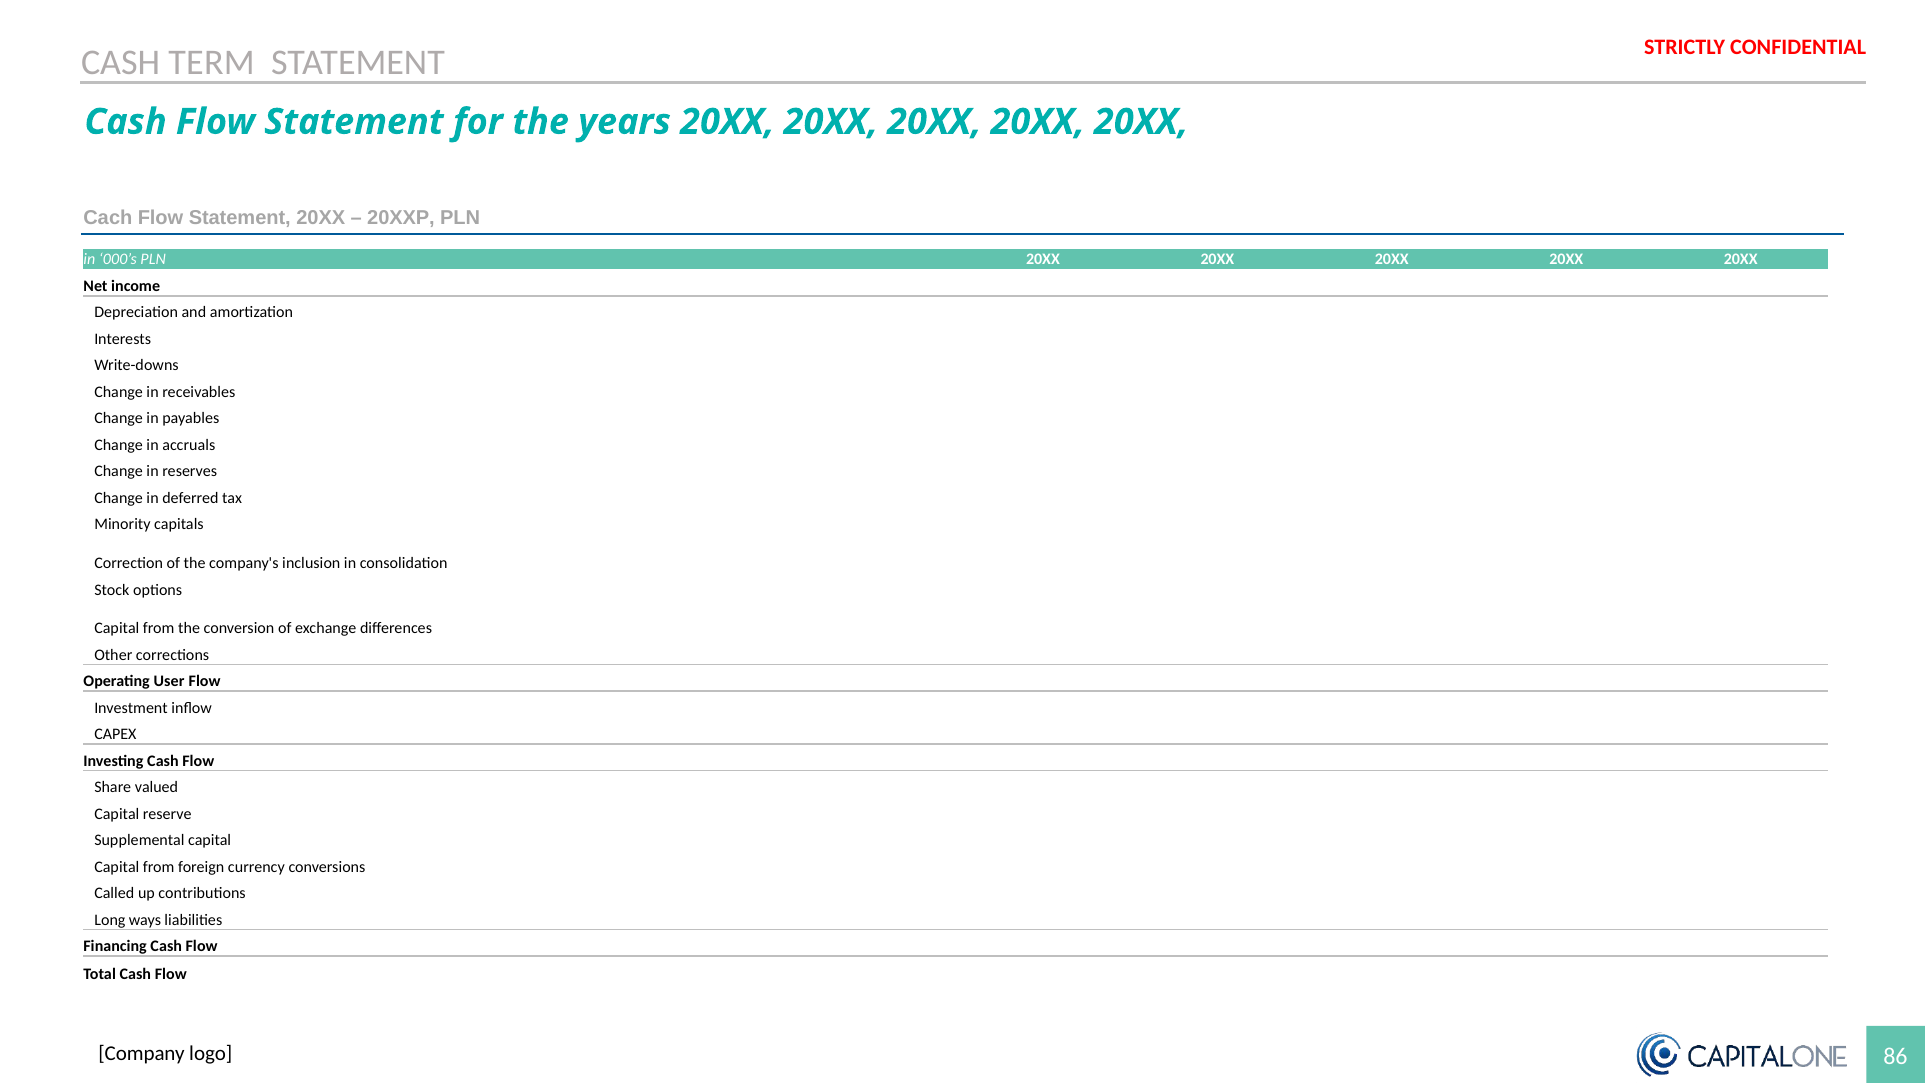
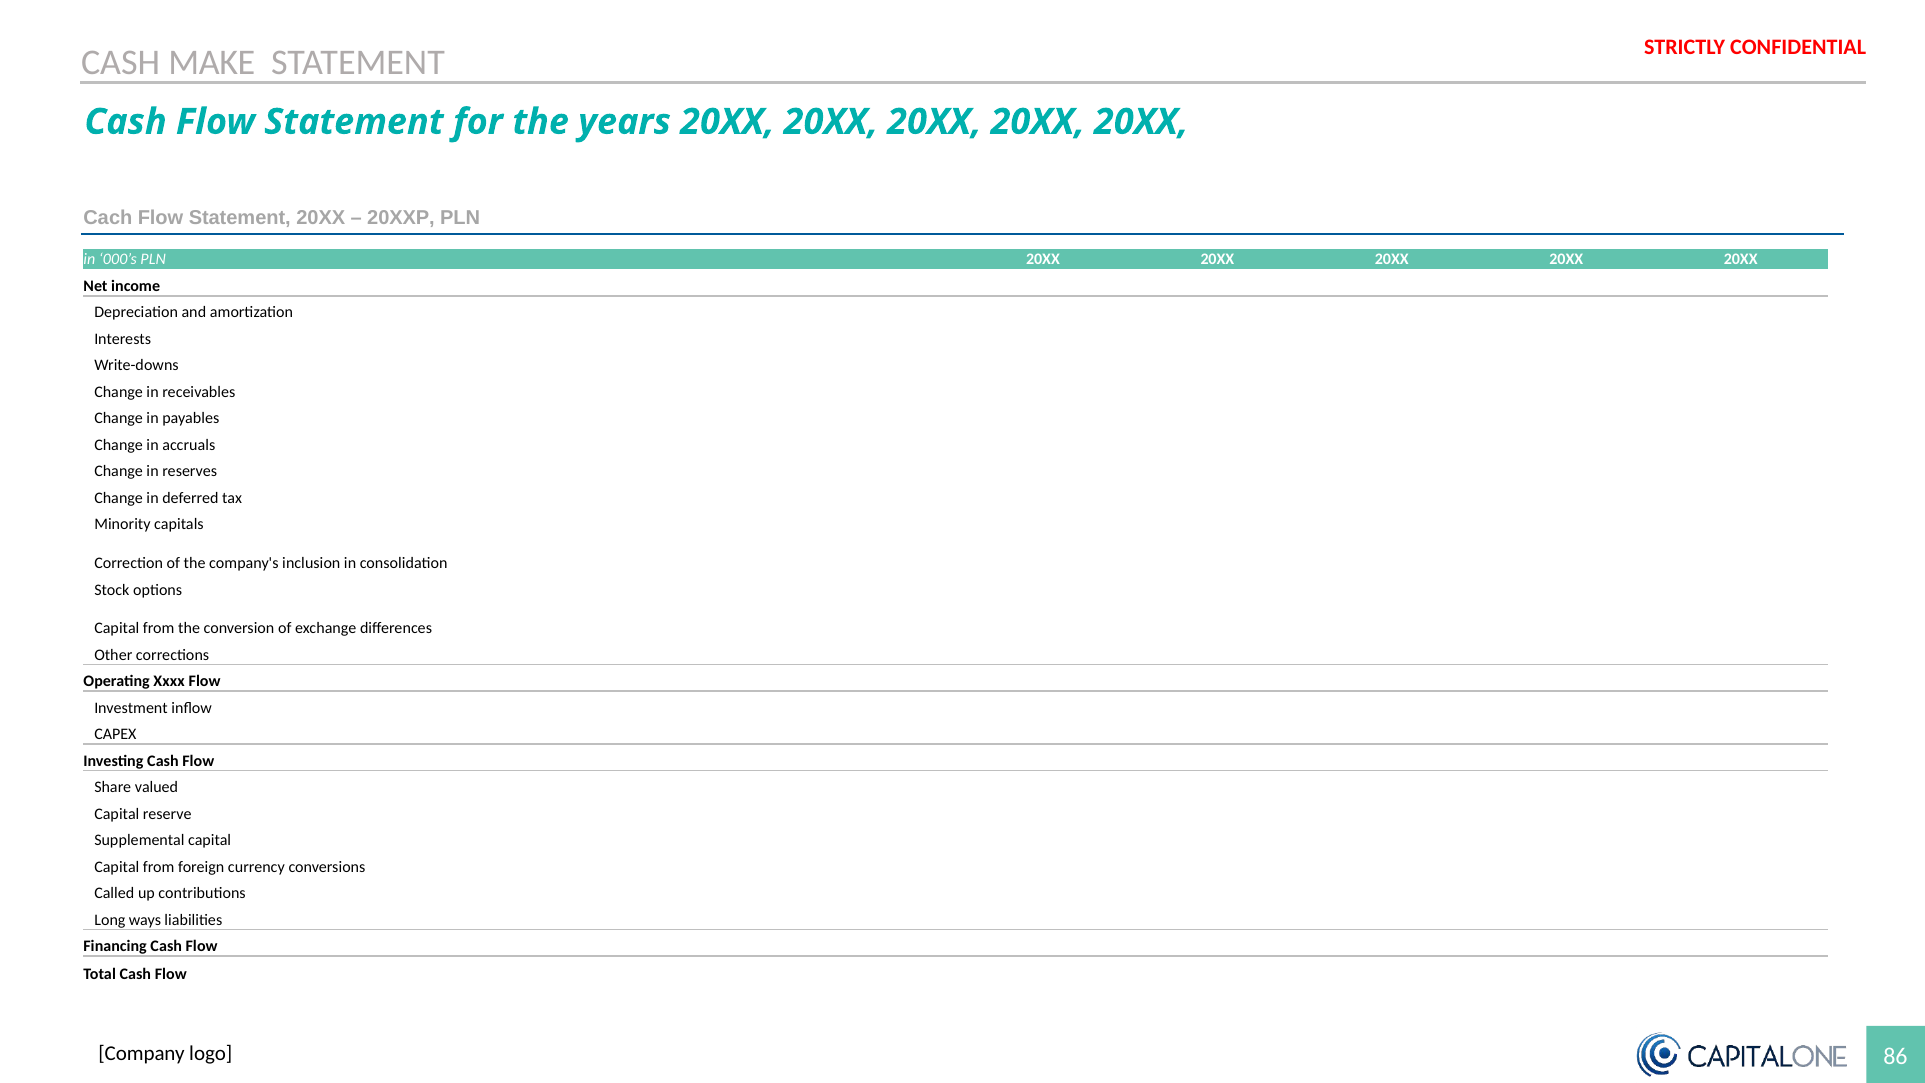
TERM: TERM -> MAKE
User: User -> Xxxx
